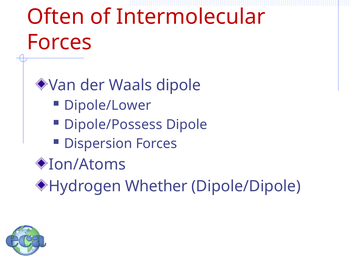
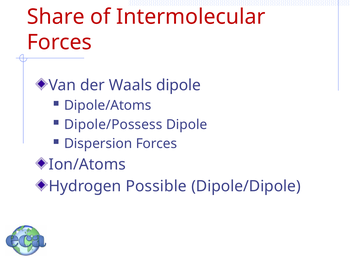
Often: Often -> Share
Dipole/Lower: Dipole/Lower -> Dipole/Atoms
Whether: Whether -> Possible
